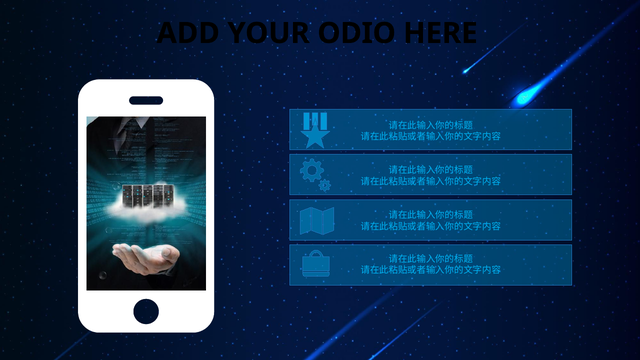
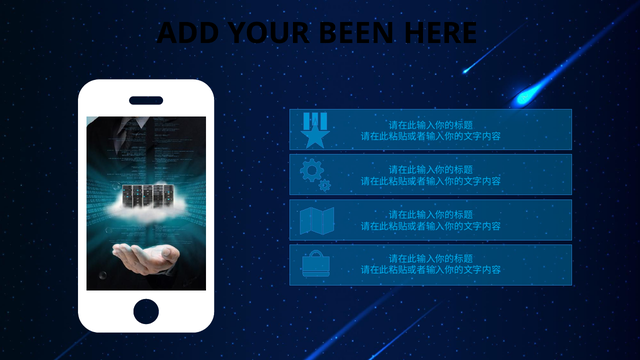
ODIO: ODIO -> BEEN
